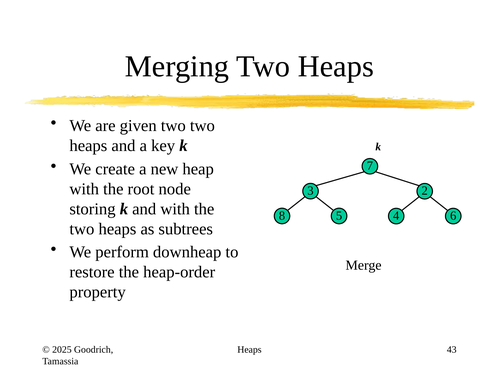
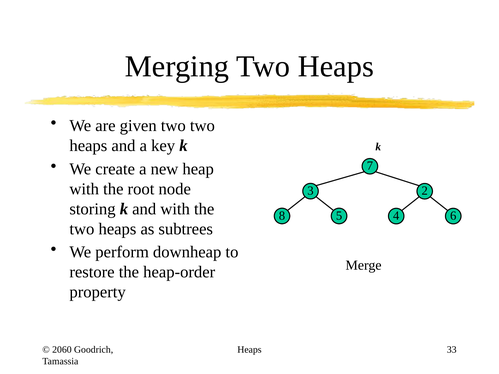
2025: 2025 -> 2060
43: 43 -> 33
